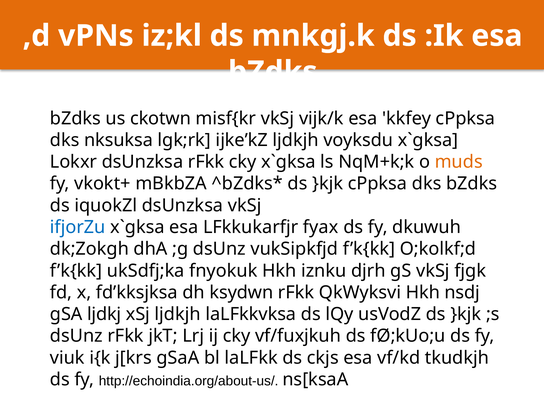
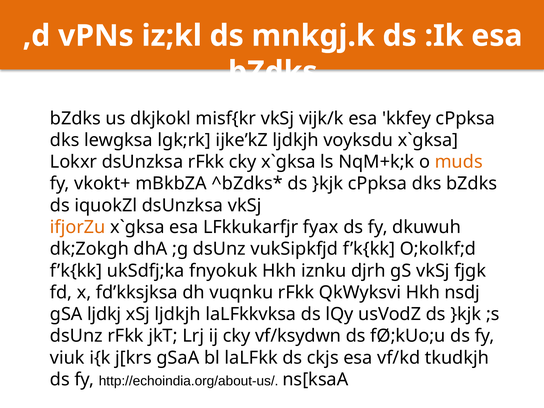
ckotwn: ckotwn -> dkjkokl
nksuksa: nksuksa -> lewgksa
ifjorZu colour: blue -> orange
ksydwn: ksydwn -> vuqnku
vf/fuxjkuh: vf/fuxjkuh -> vf/ksydwn
